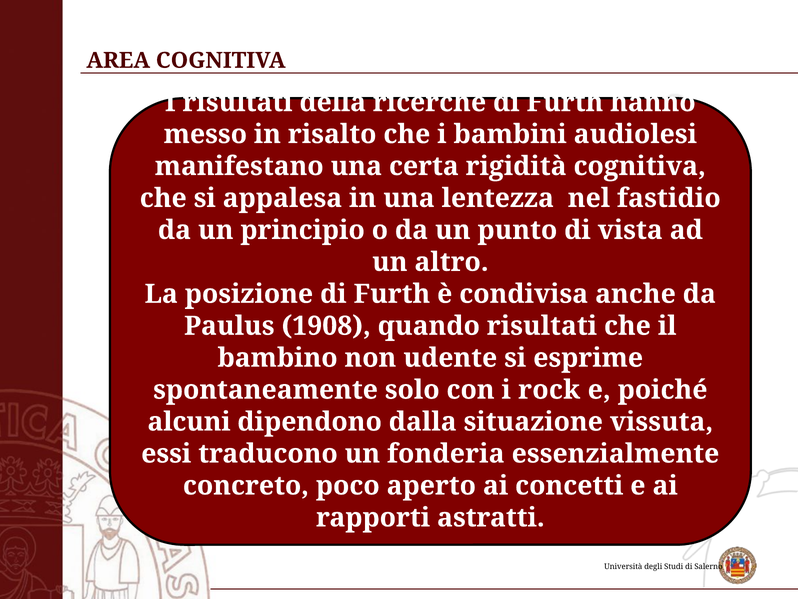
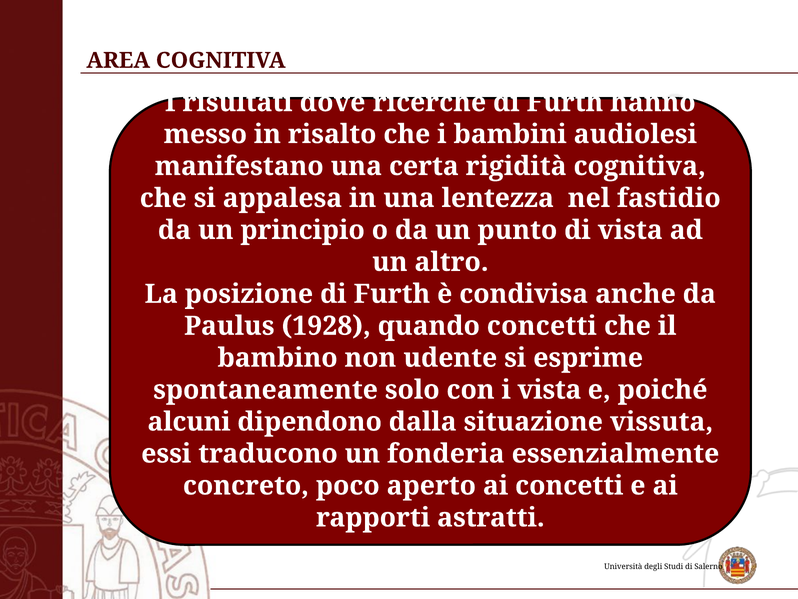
della: della -> dove
1908: 1908 -> 1928
quando risultati: risultati -> concetti
i rock: rock -> vista
